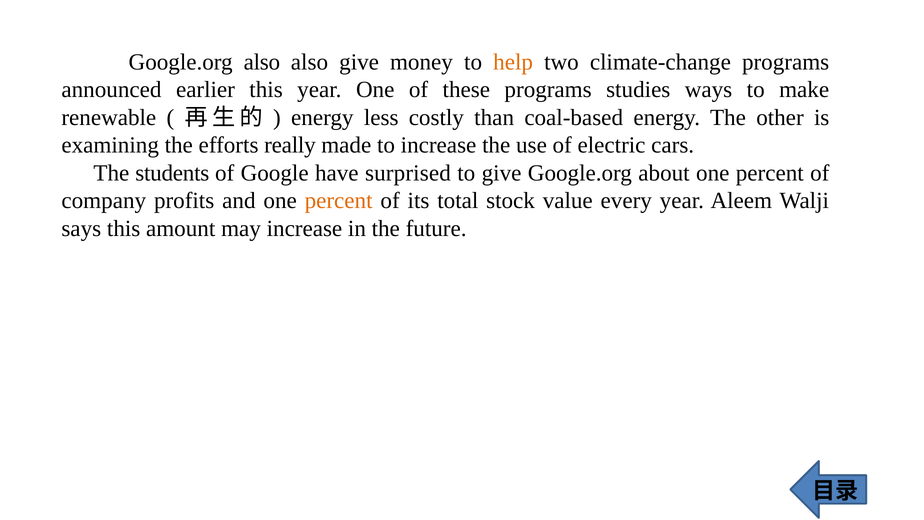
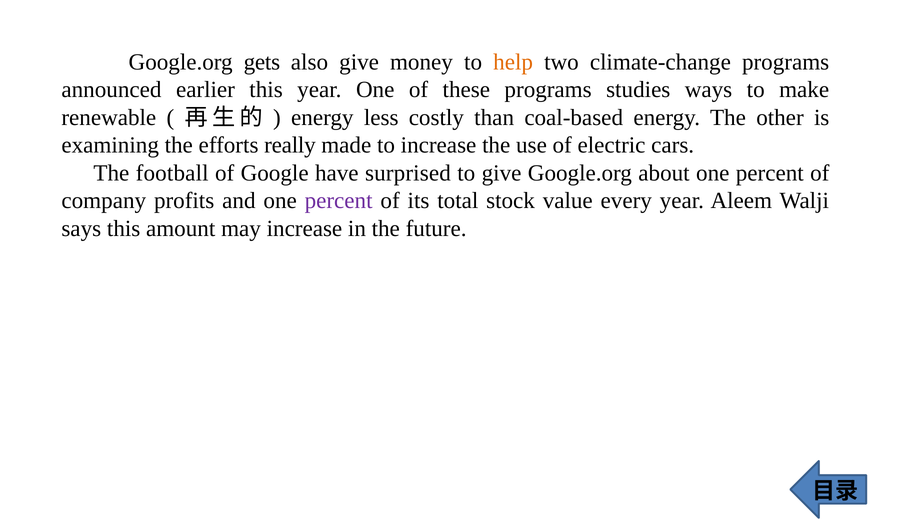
Google.org also: also -> gets
students: students -> football
percent at (339, 201) colour: orange -> purple
